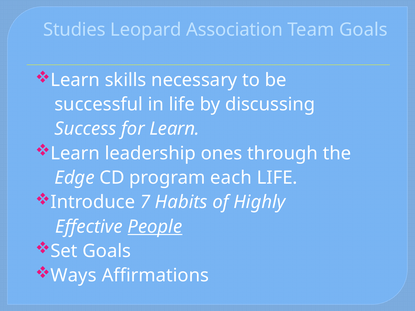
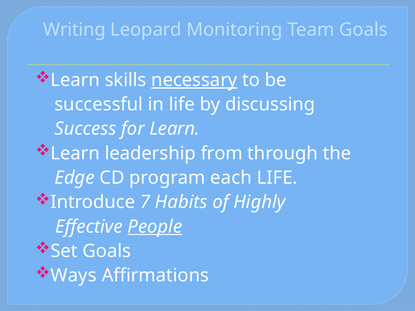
Studies: Studies -> Writing
Association: Association -> Monitoring
necessary underline: none -> present
ones: ones -> from
